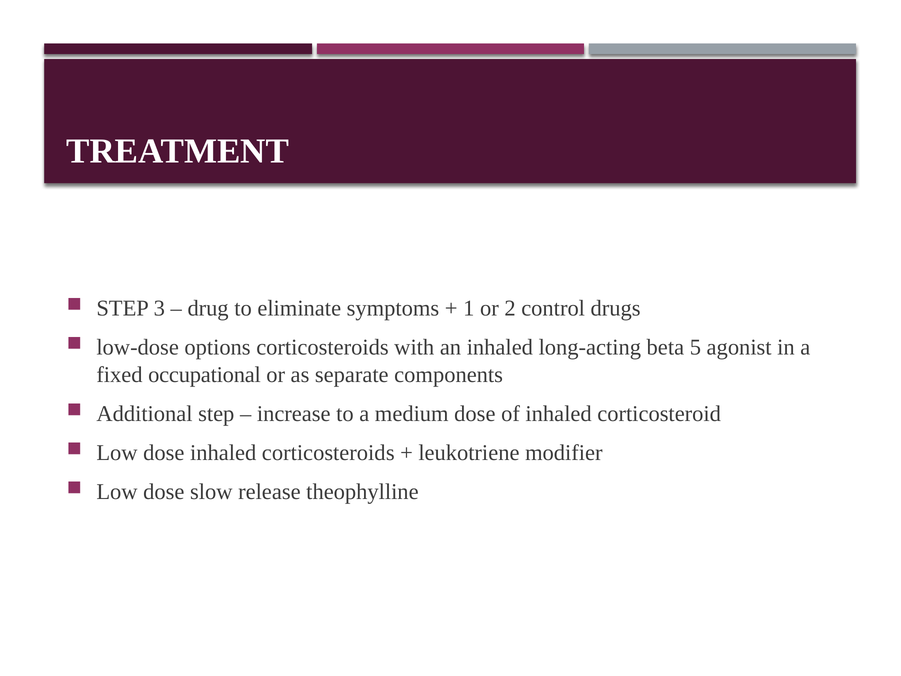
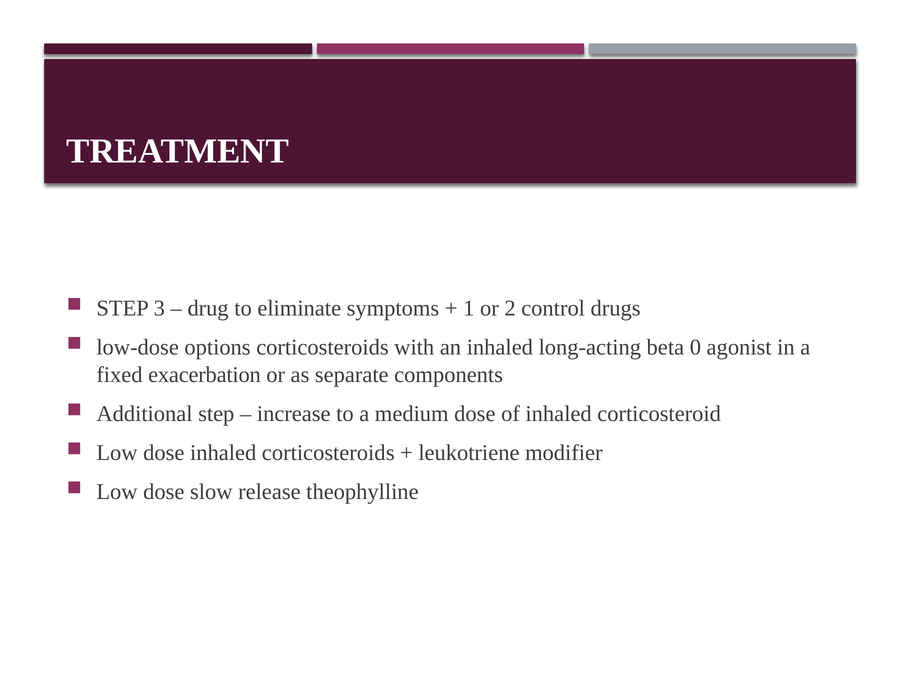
5: 5 -> 0
occupational: occupational -> exacerbation
